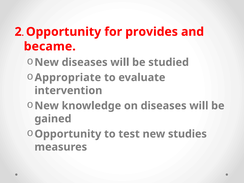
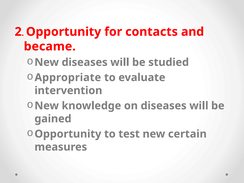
provides: provides -> contacts
studies: studies -> certain
